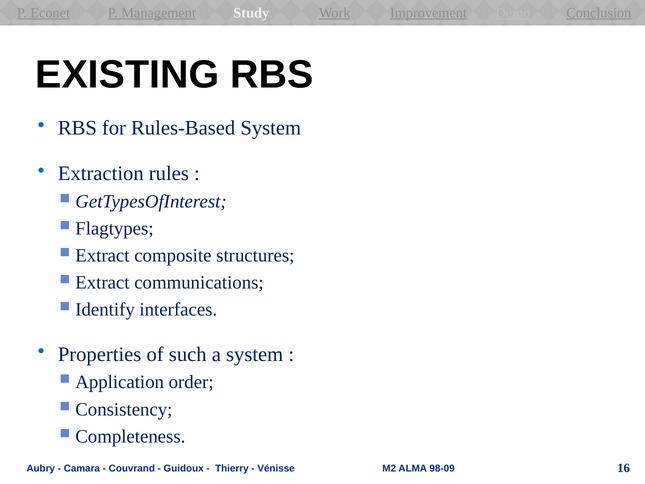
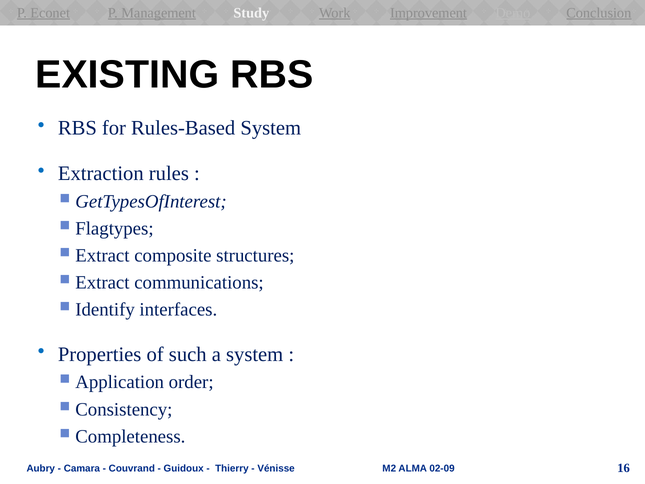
98-09: 98-09 -> 02-09
